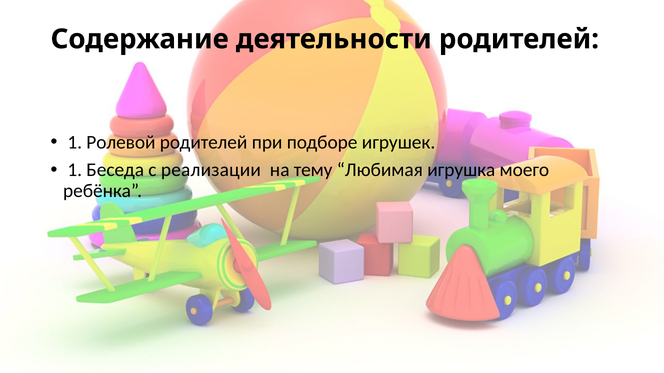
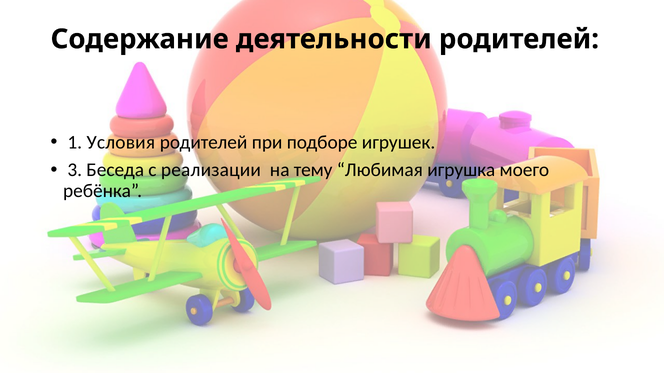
Ролевой: Ролевой -> Условия
1 at (75, 170): 1 -> 3
